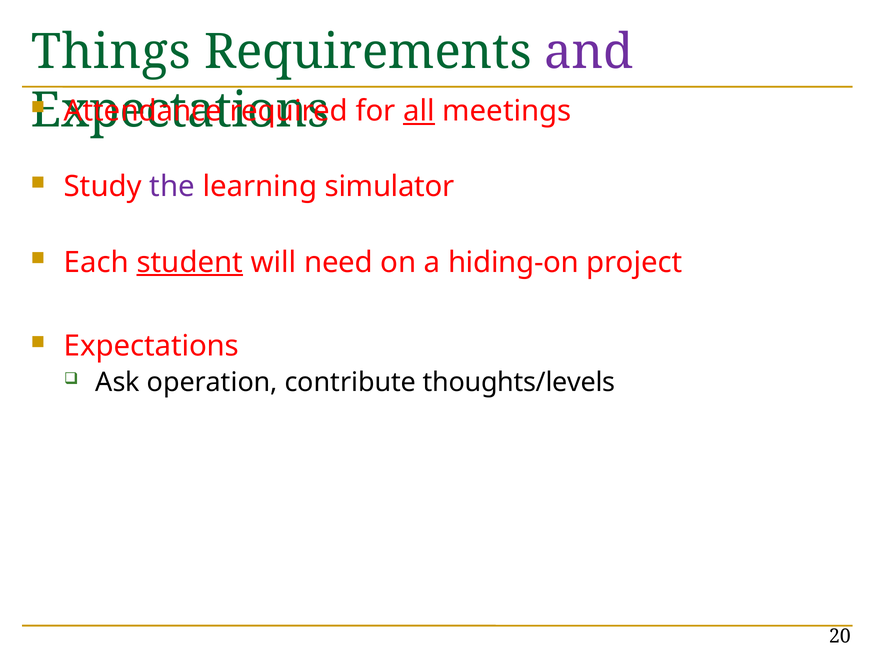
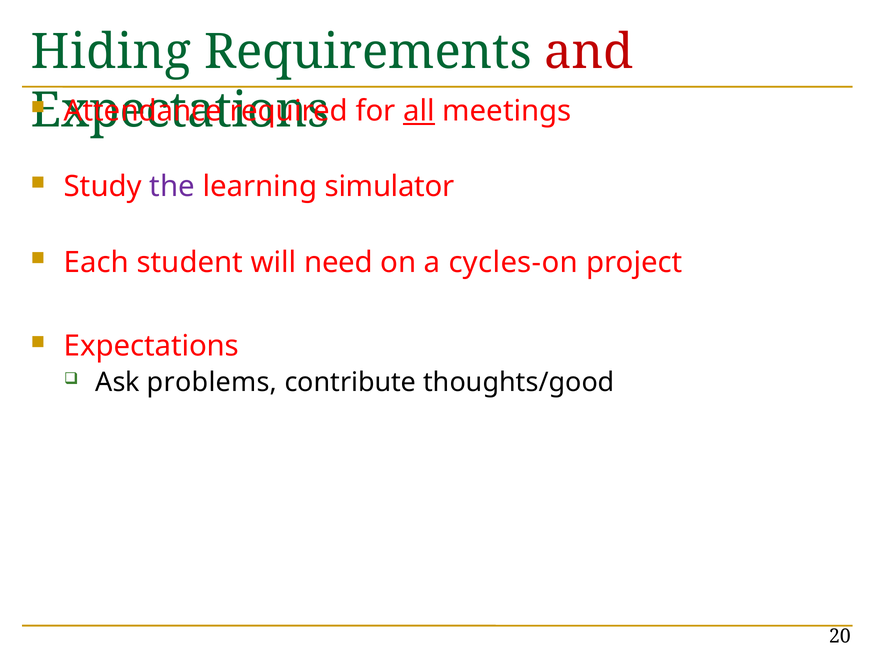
Things: Things -> Hiding
and colour: purple -> red
student underline: present -> none
hiding-on: hiding-on -> cycles-on
operation: operation -> problems
thoughts/levels: thoughts/levels -> thoughts/good
